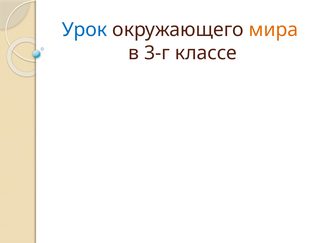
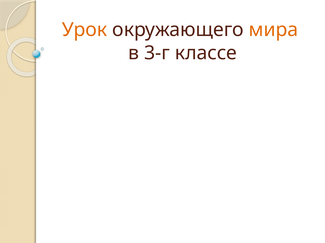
Урок colour: blue -> orange
